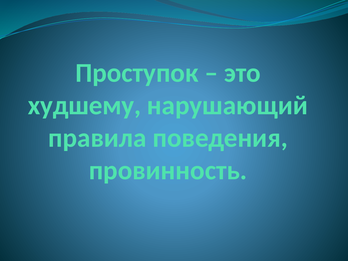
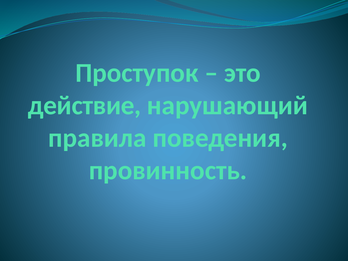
худшему: худшему -> действие
